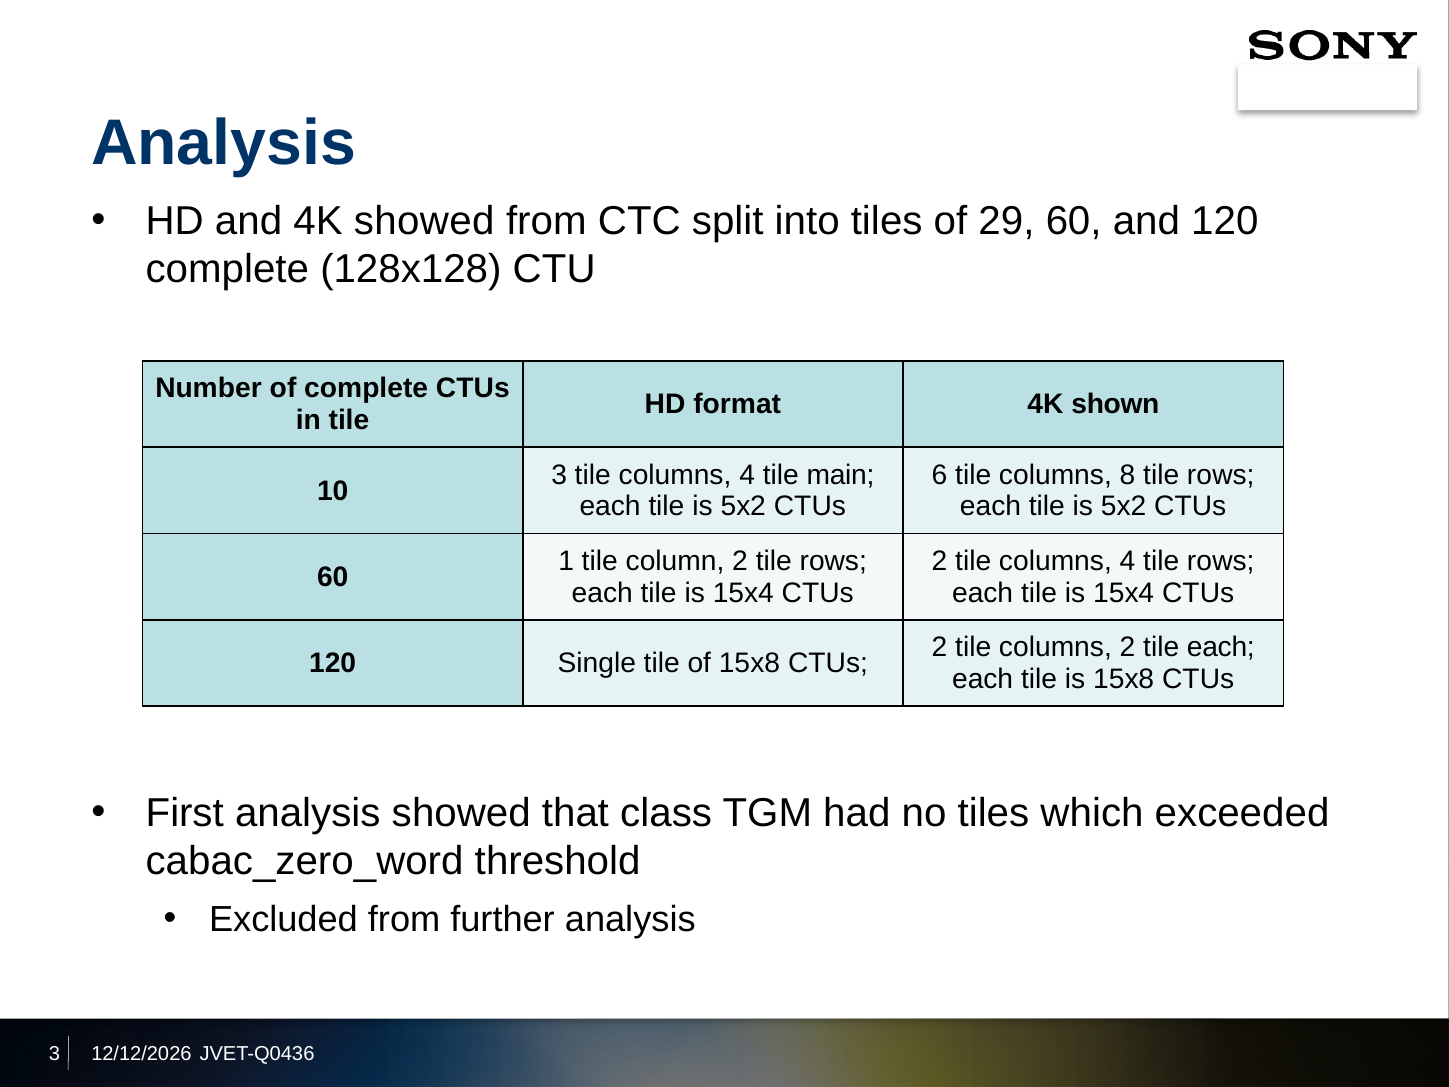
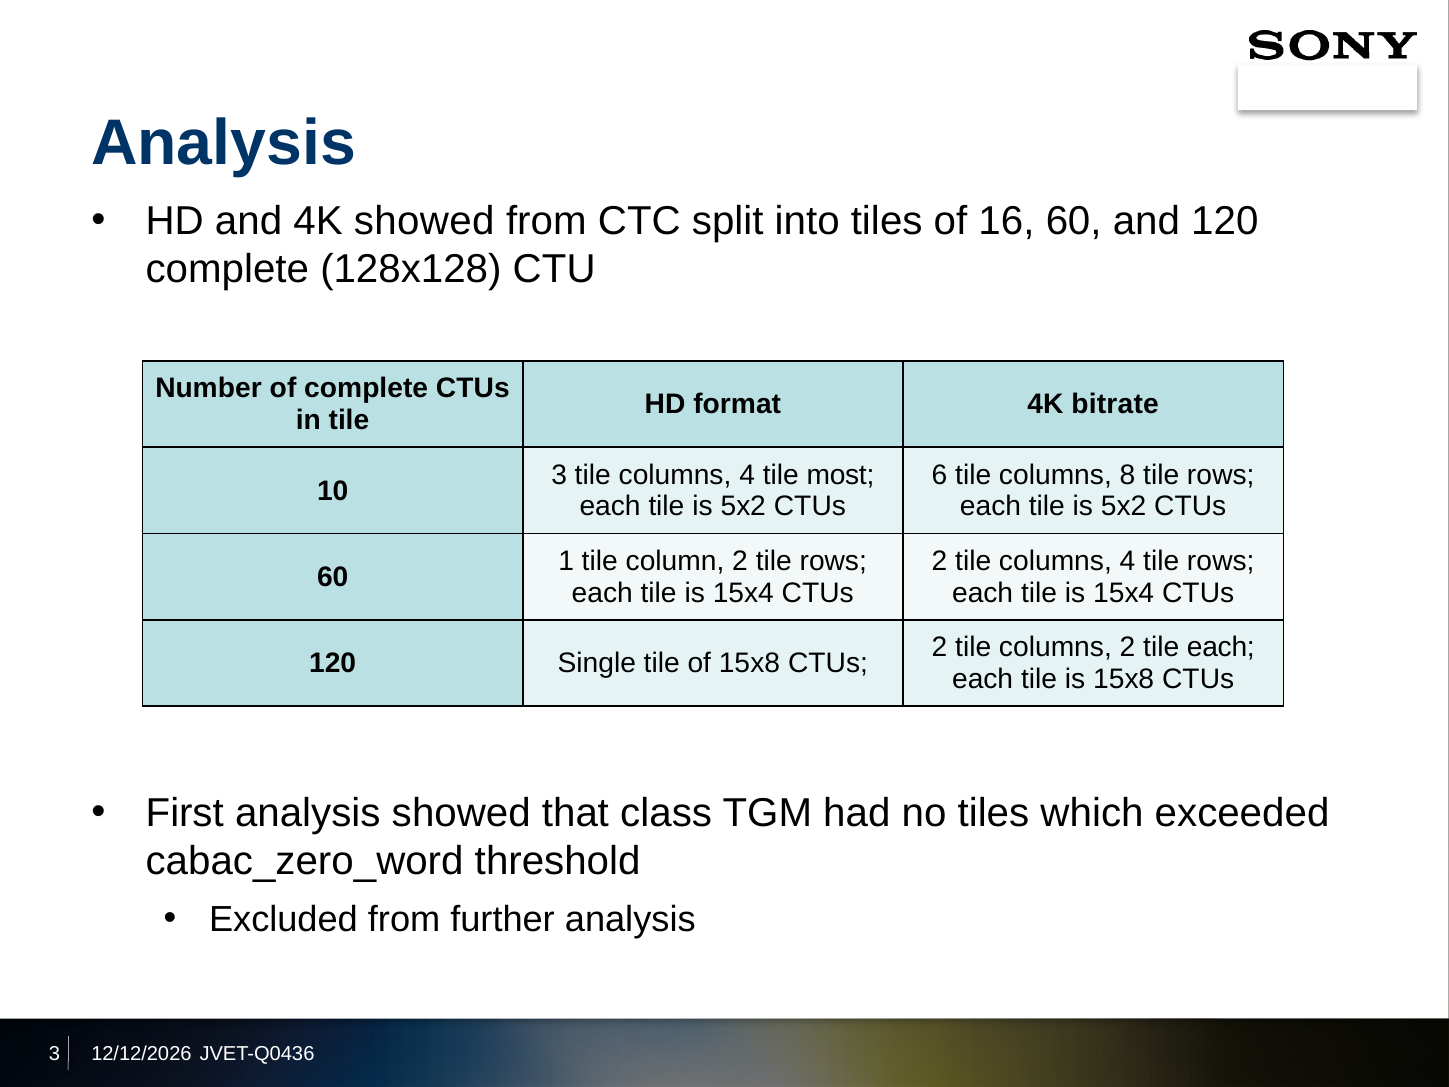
29: 29 -> 16
shown: shown -> bitrate
main: main -> most
